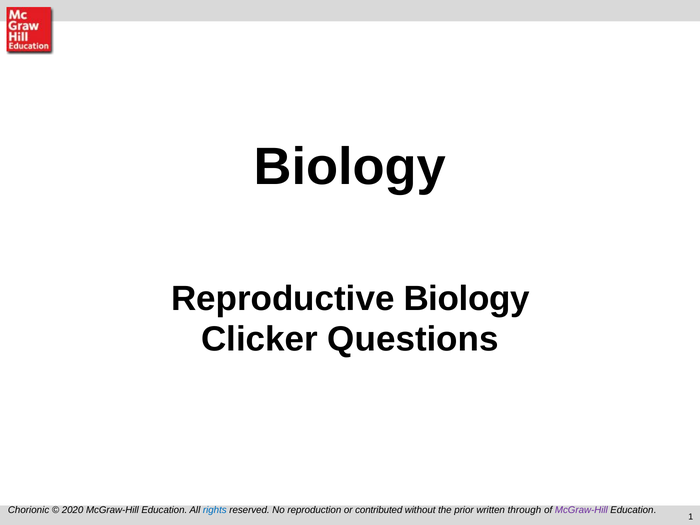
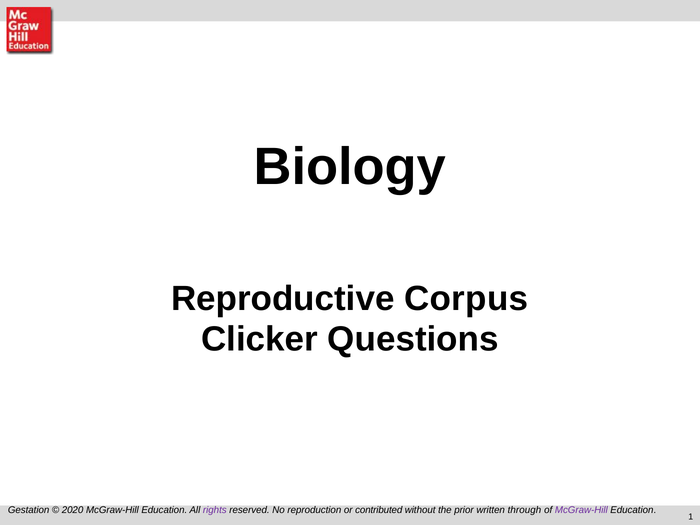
Reproductive Biology: Biology -> Corpus
Chorionic: Chorionic -> Gestation
rights colour: blue -> purple
